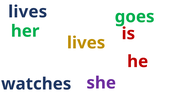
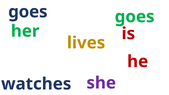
lives at (28, 12): lives -> goes
